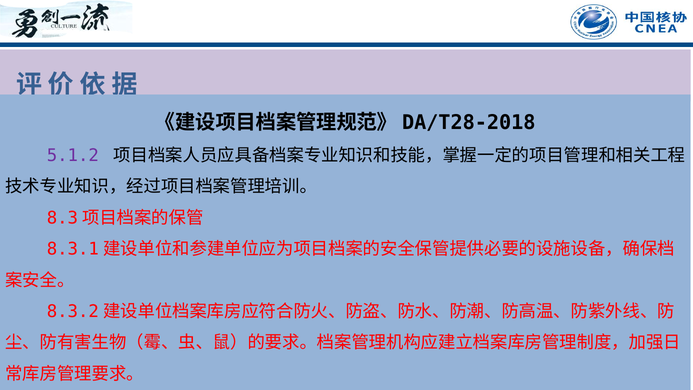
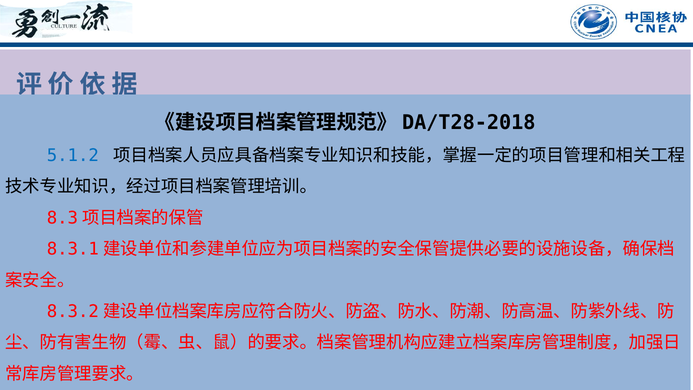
5.1.2 colour: purple -> blue
